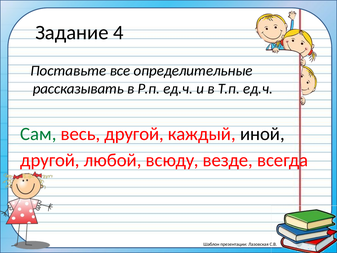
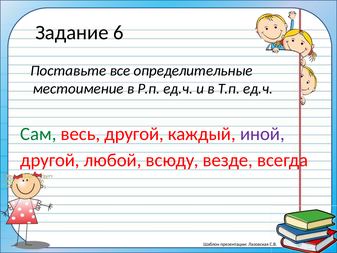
4: 4 -> 6
рассказывать: рассказывать -> местоимение
иной colour: black -> purple
